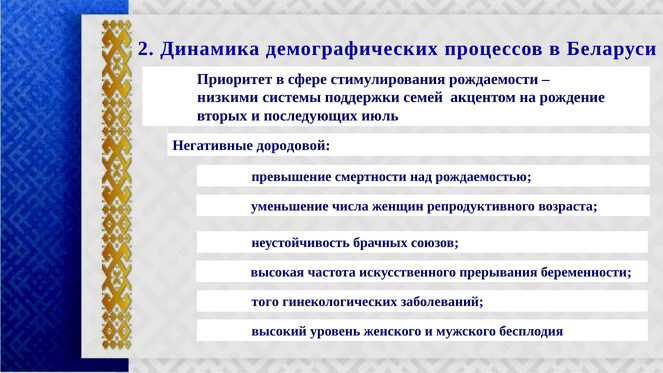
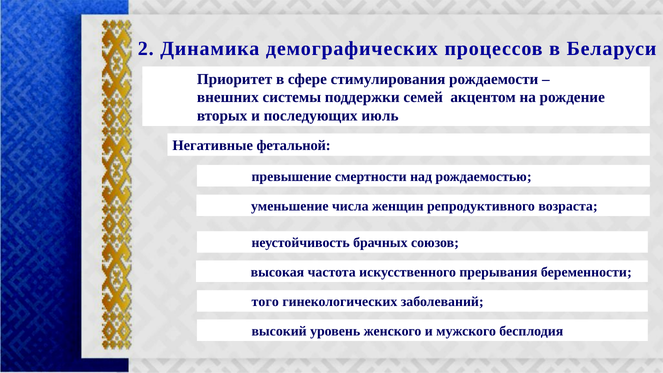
низкими: низкими -> внешних
дородовой: дородовой -> фетальной
